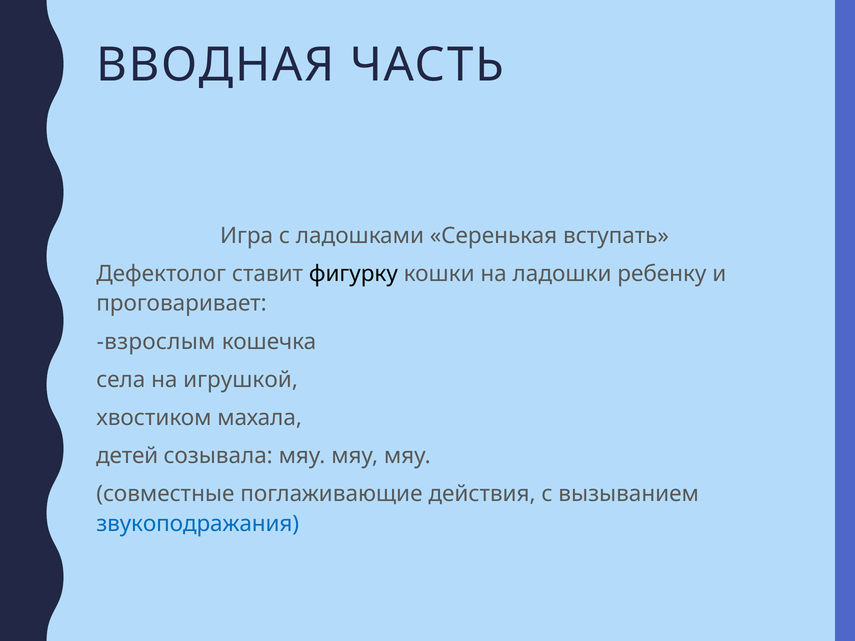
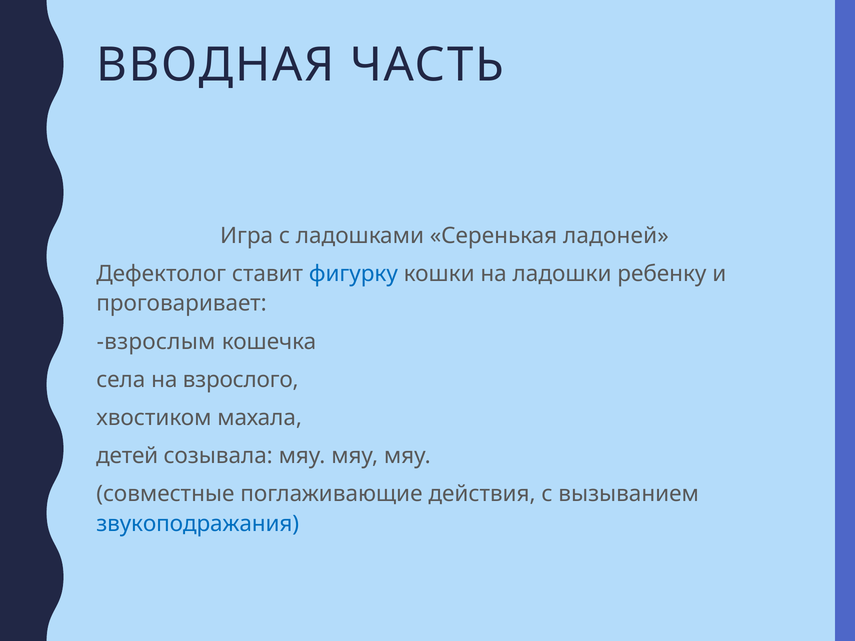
вступать: вступать -> ладоней
фигурку colour: black -> blue
игрушкой: игрушкой -> взрослого
